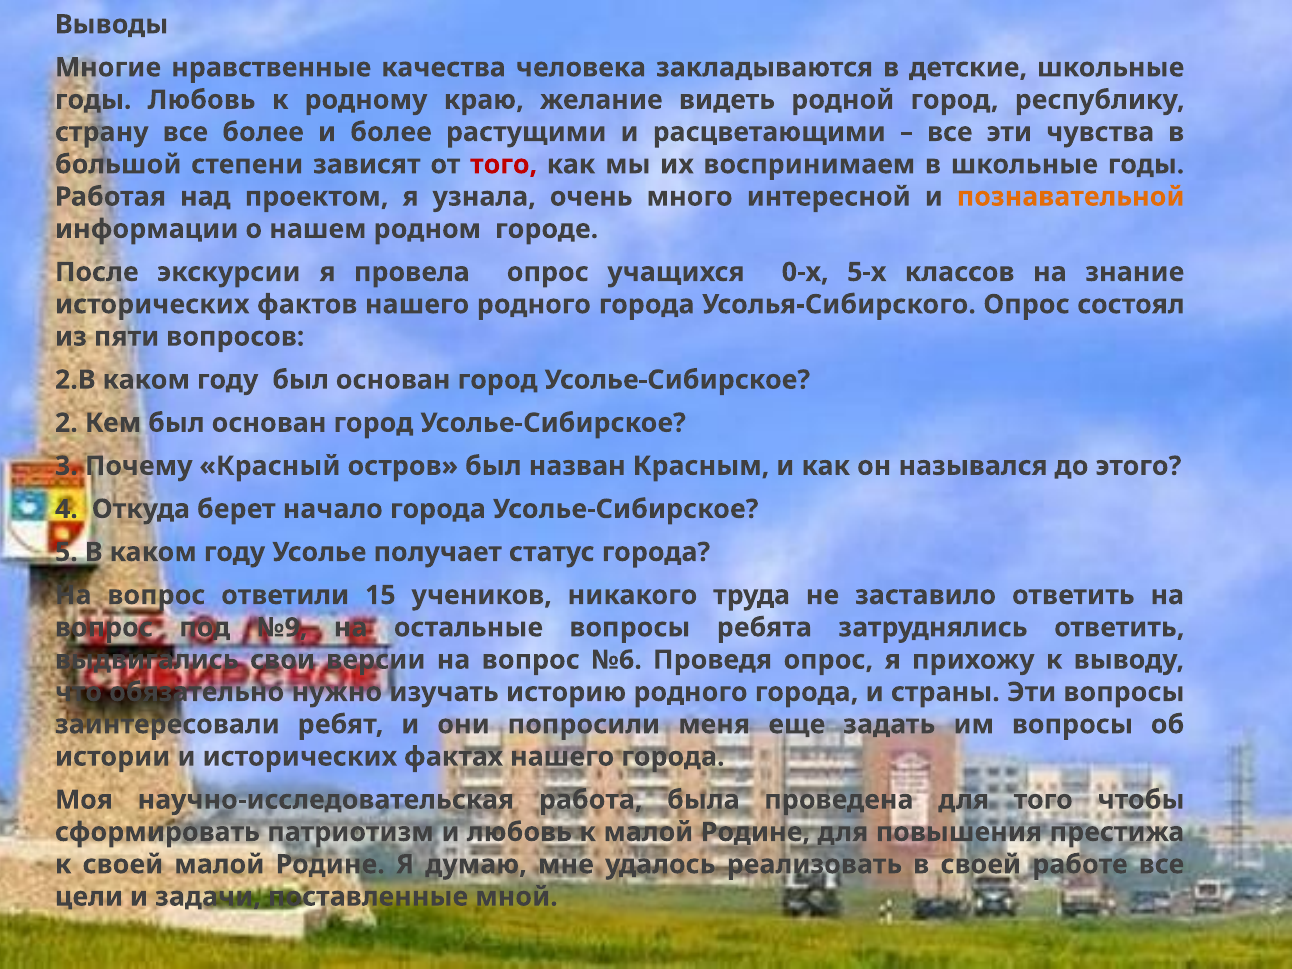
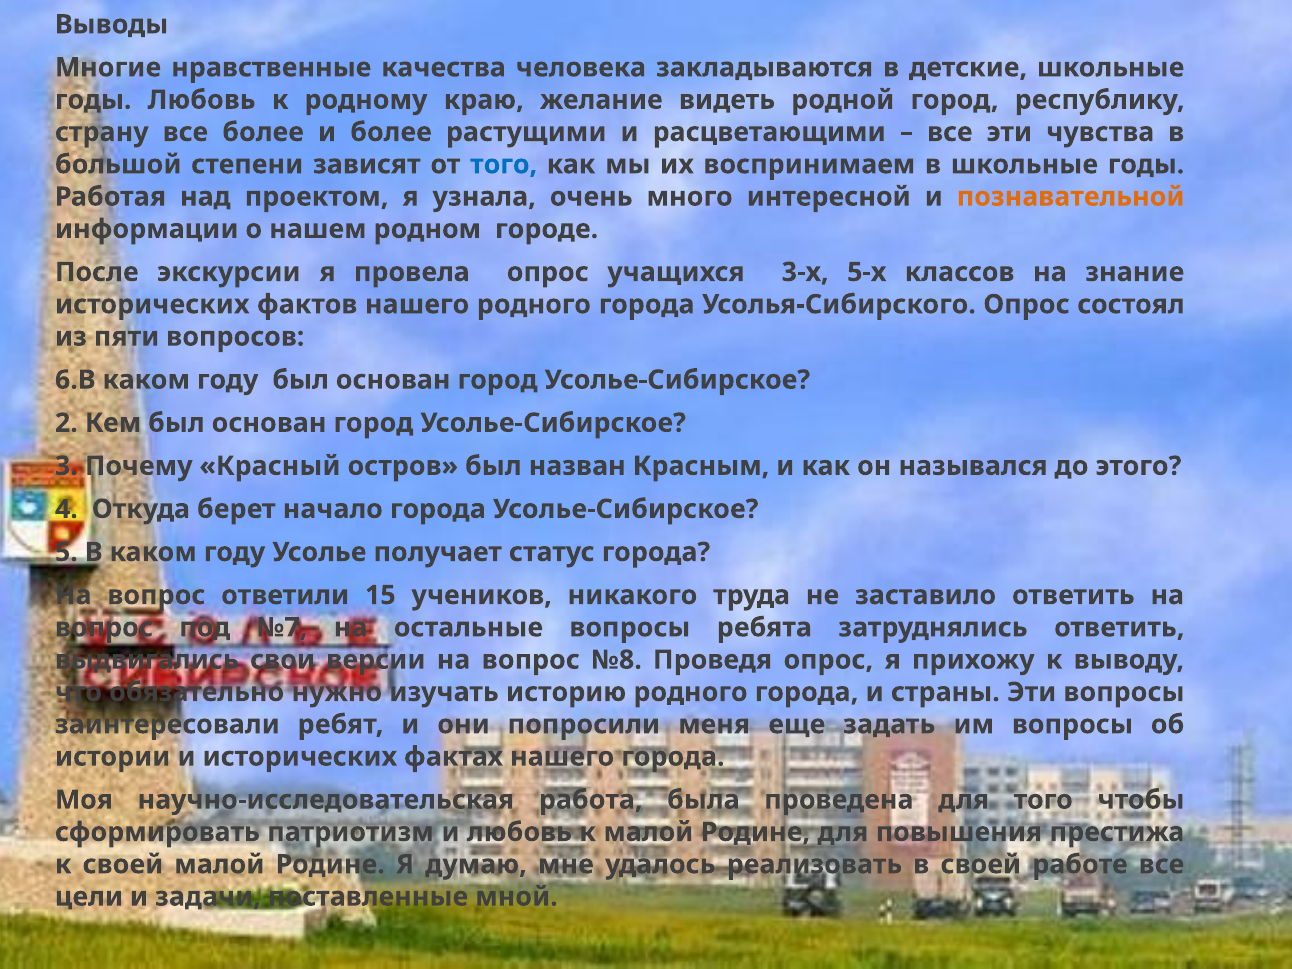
того at (504, 164) colour: red -> blue
0-х: 0-х -> 3-х
2.В: 2.В -> 6.В
№9: №9 -> №7
№6: №6 -> №8
